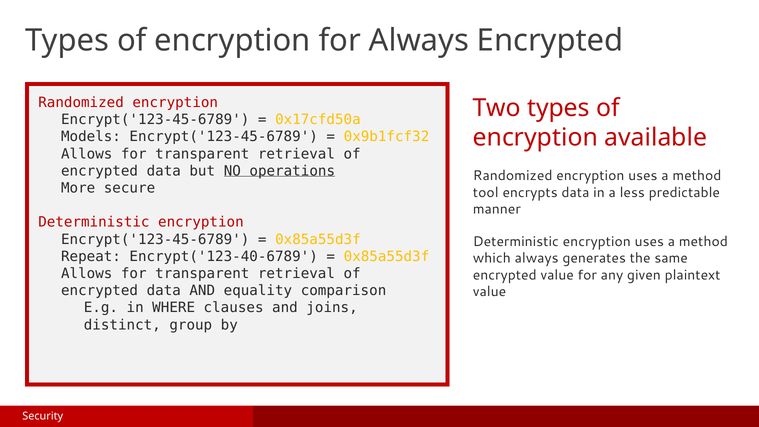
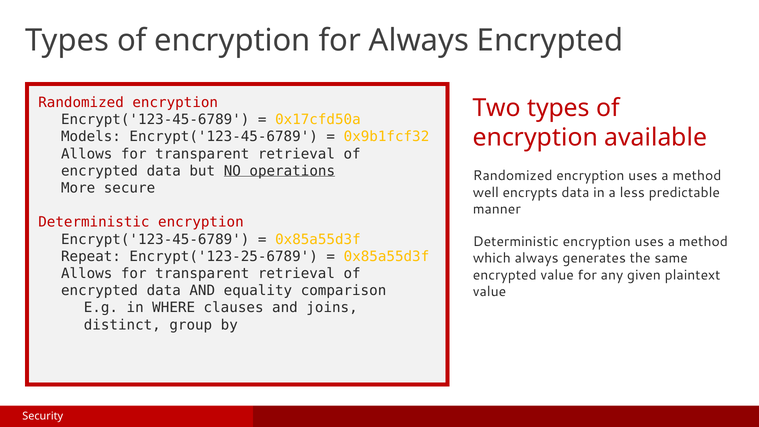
tool: tool -> well
Encrypt('123-40-6789: Encrypt('123-40-6789 -> Encrypt('123-25-6789
